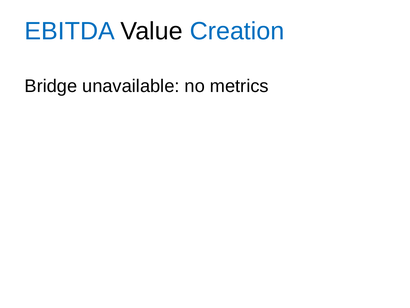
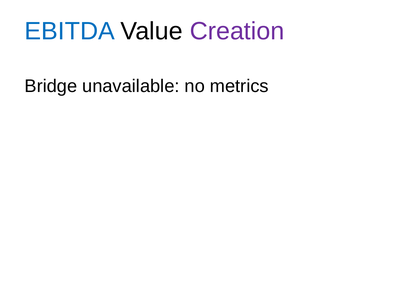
Creation colour: blue -> purple
